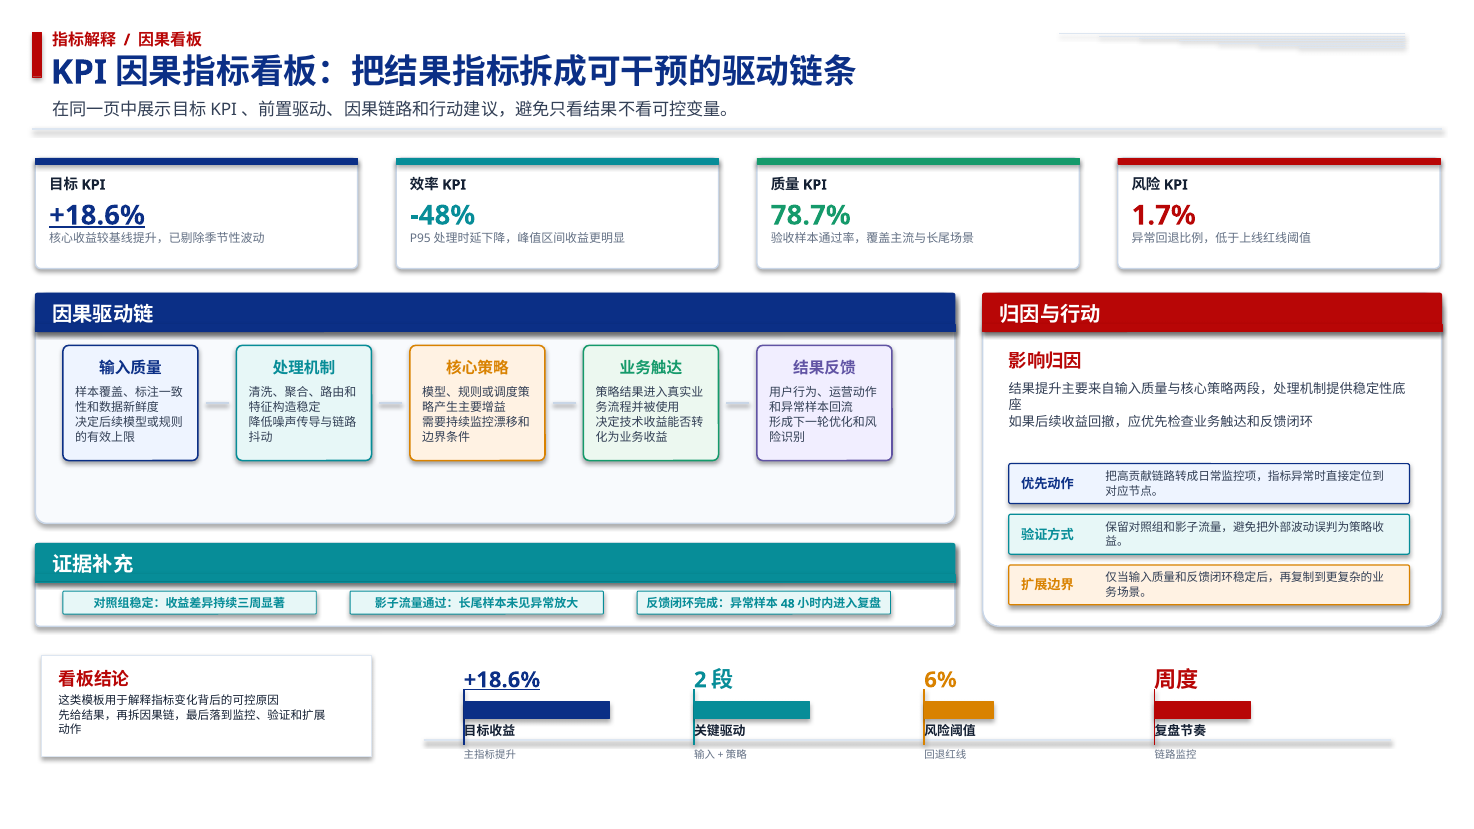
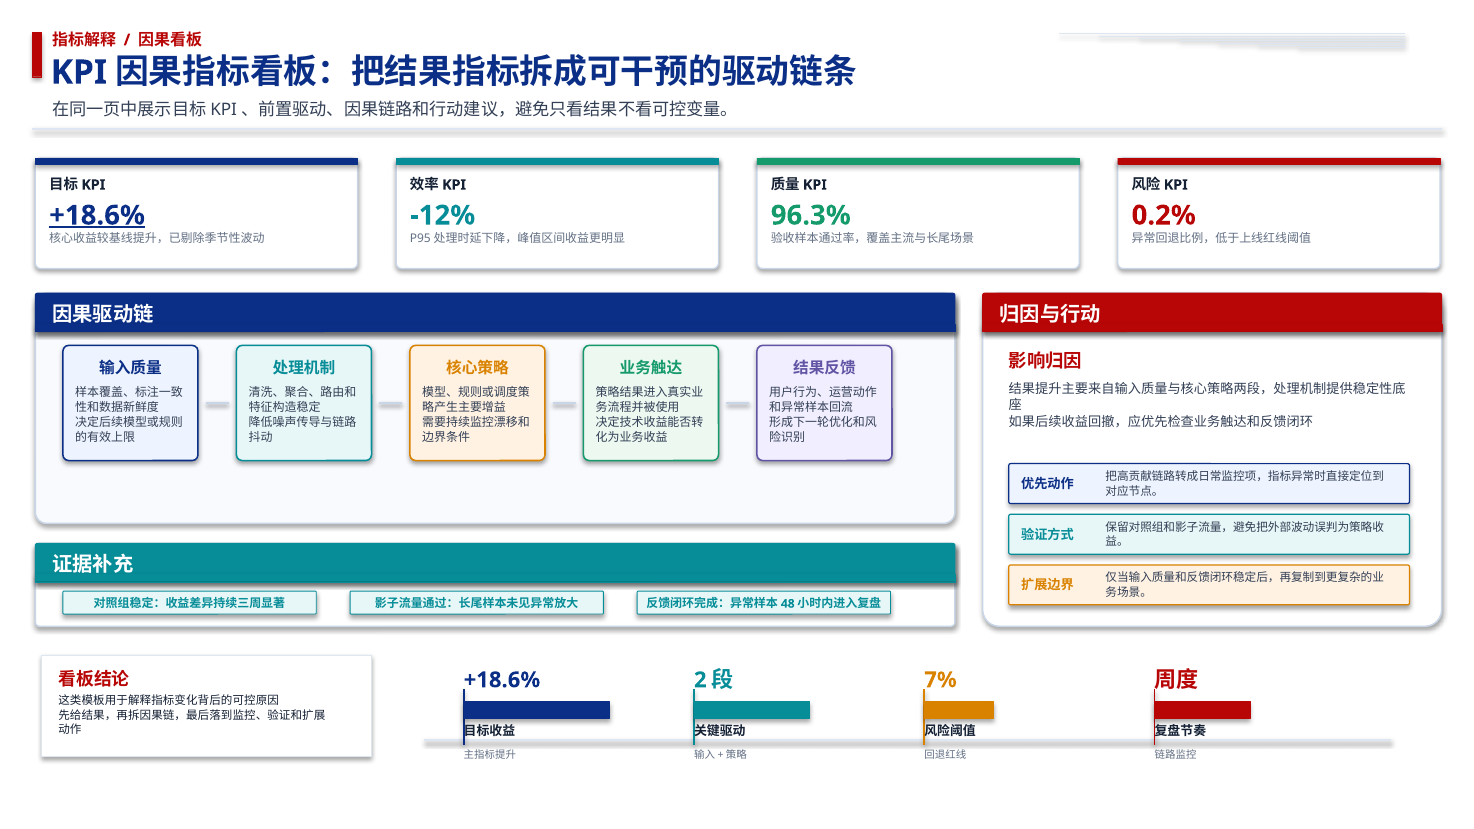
-48%: -48% -> -12%
78.7%: 78.7% -> 96.3%
1.7%: 1.7% -> 0.2%
+18.6% at (502, 680) underline: present -> none
6%: 6% -> 7%
